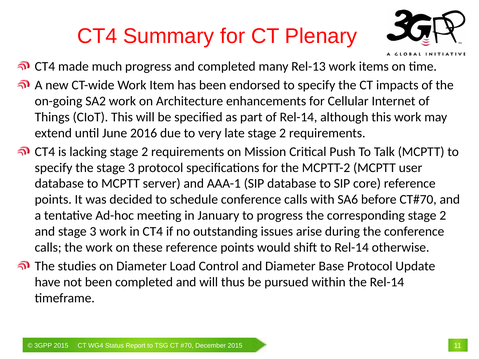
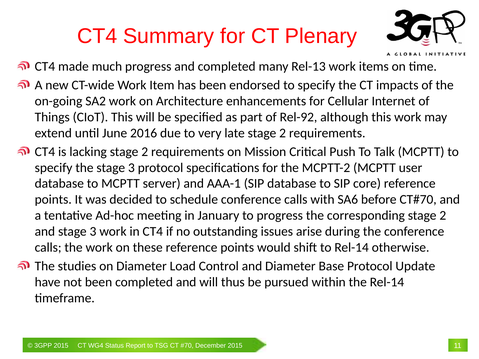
of Rel-14: Rel-14 -> Rel-92
